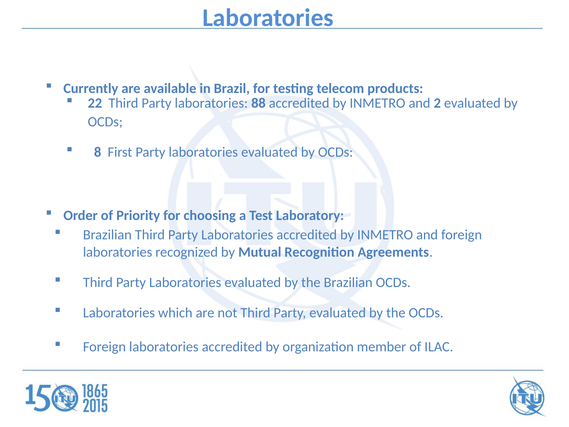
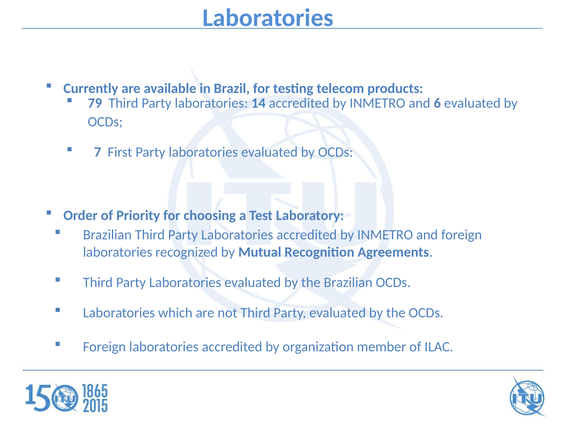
22: 22 -> 79
88: 88 -> 14
2: 2 -> 6
8: 8 -> 7
